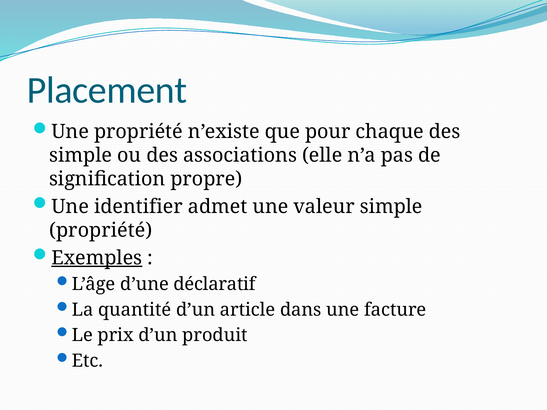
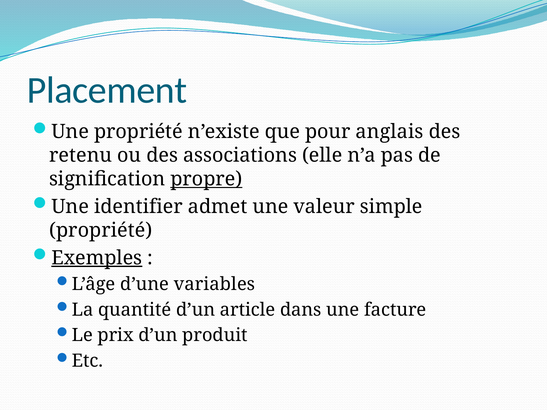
chaque: chaque -> anglais
simple at (81, 155): simple -> retenu
propre underline: none -> present
déclaratif: déclaratif -> variables
